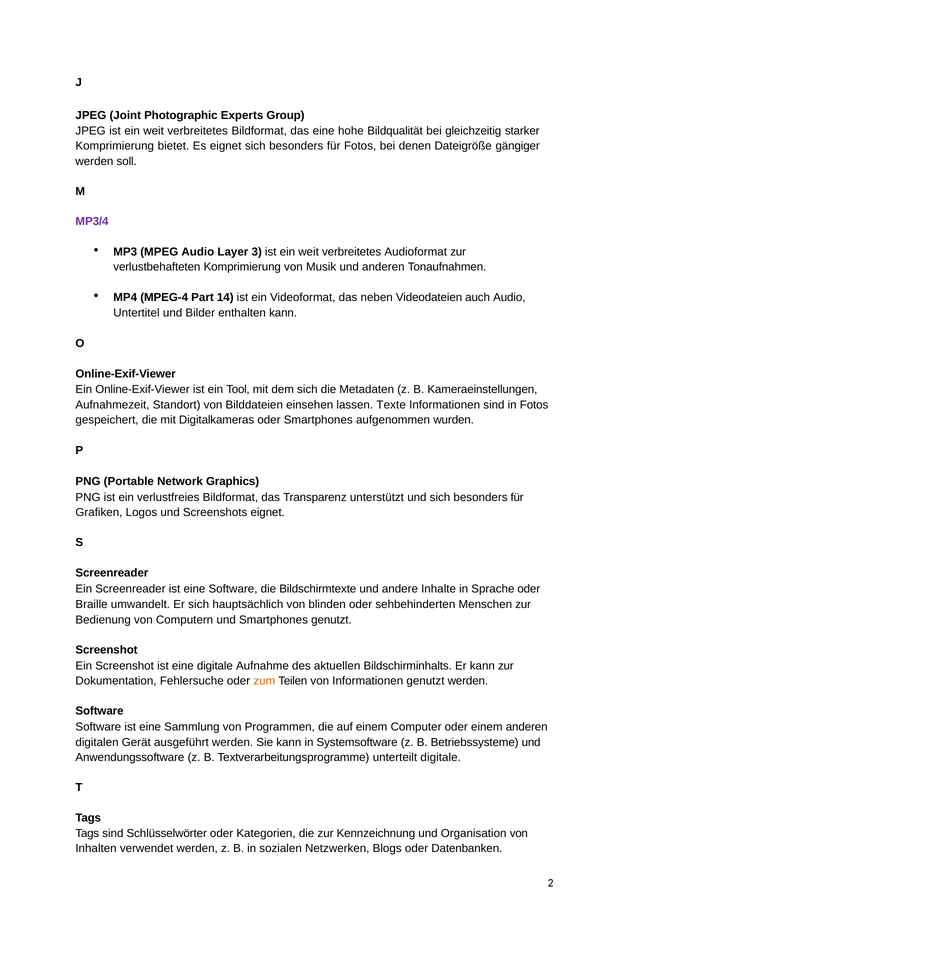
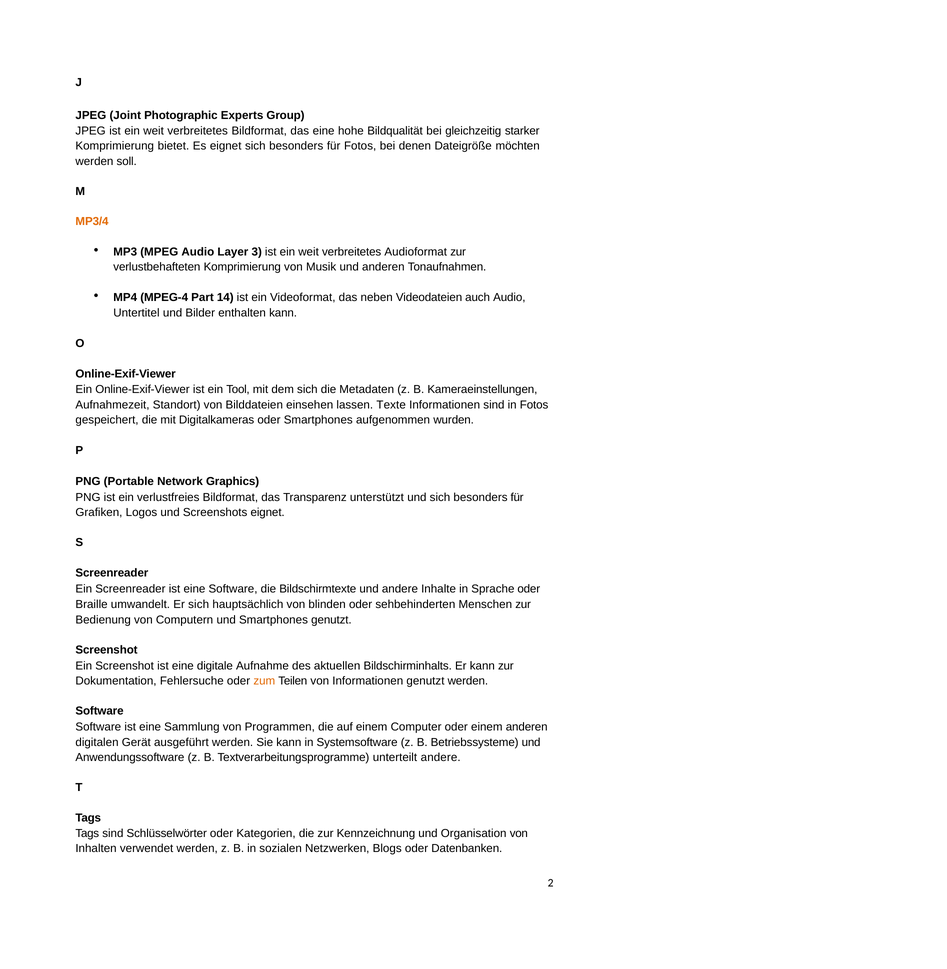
gängiger: gängiger -> möchten
MP3/4 colour: purple -> orange
unterteilt digitale: digitale -> andere
